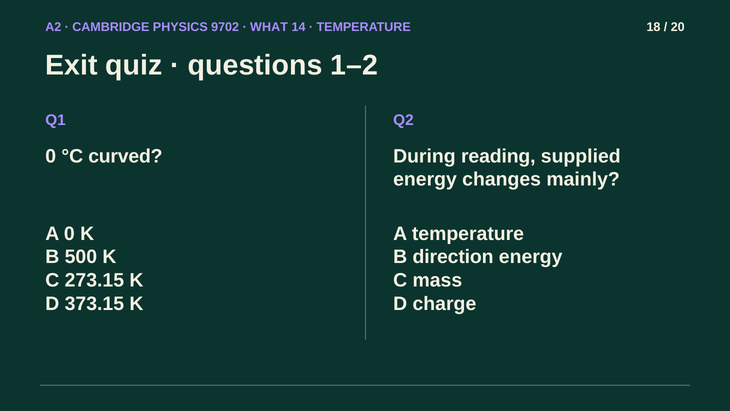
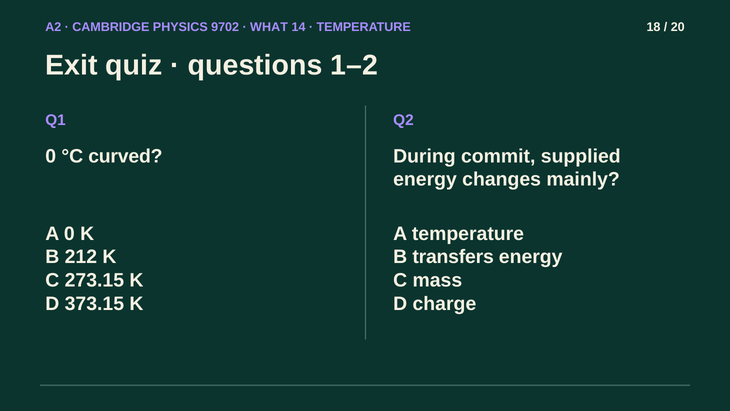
reading: reading -> commit
500: 500 -> 212
direction: direction -> transfers
